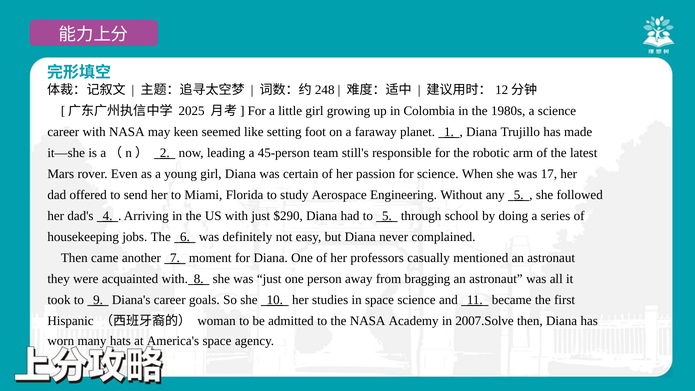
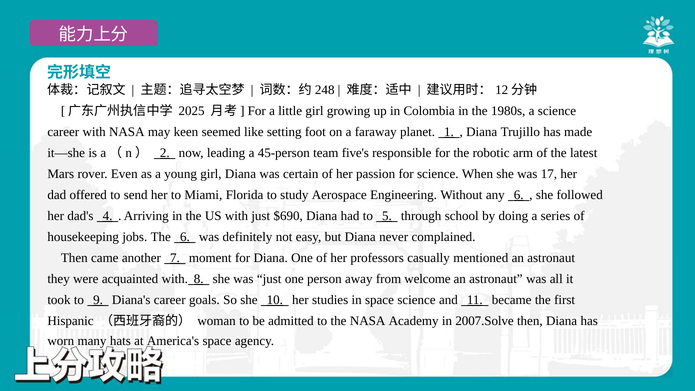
still's: still's -> five's
5 at (519, 195): 5 -> 6
$290: $290 -> $690
bragging: bragging -> welcome
